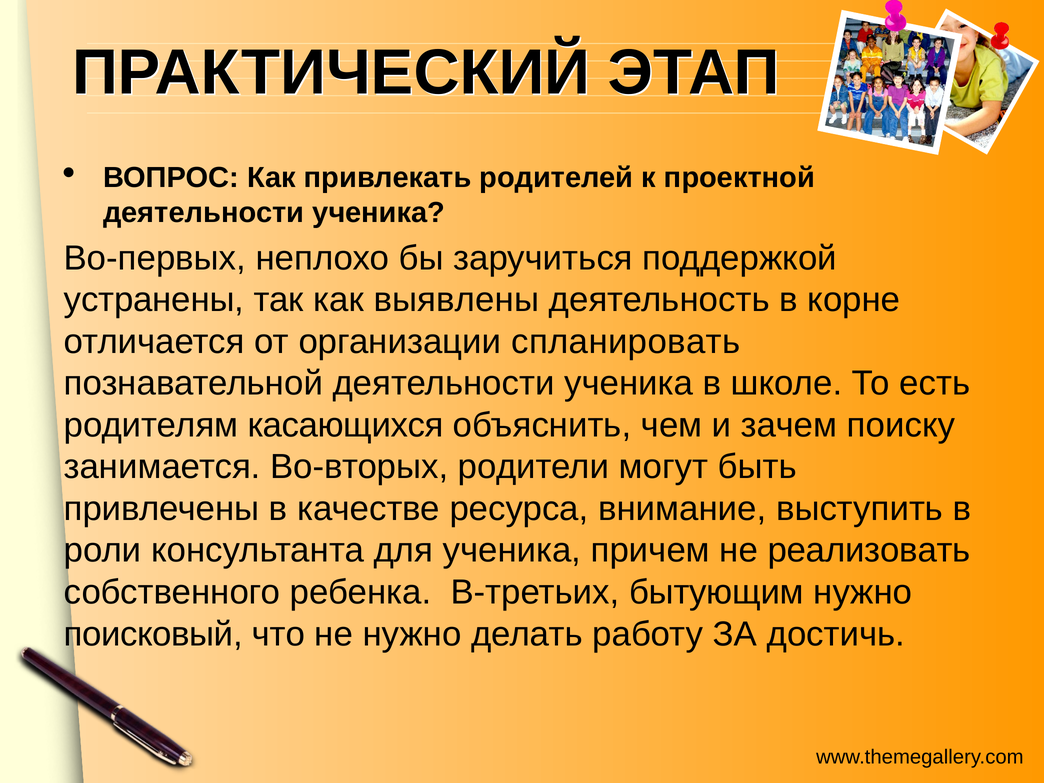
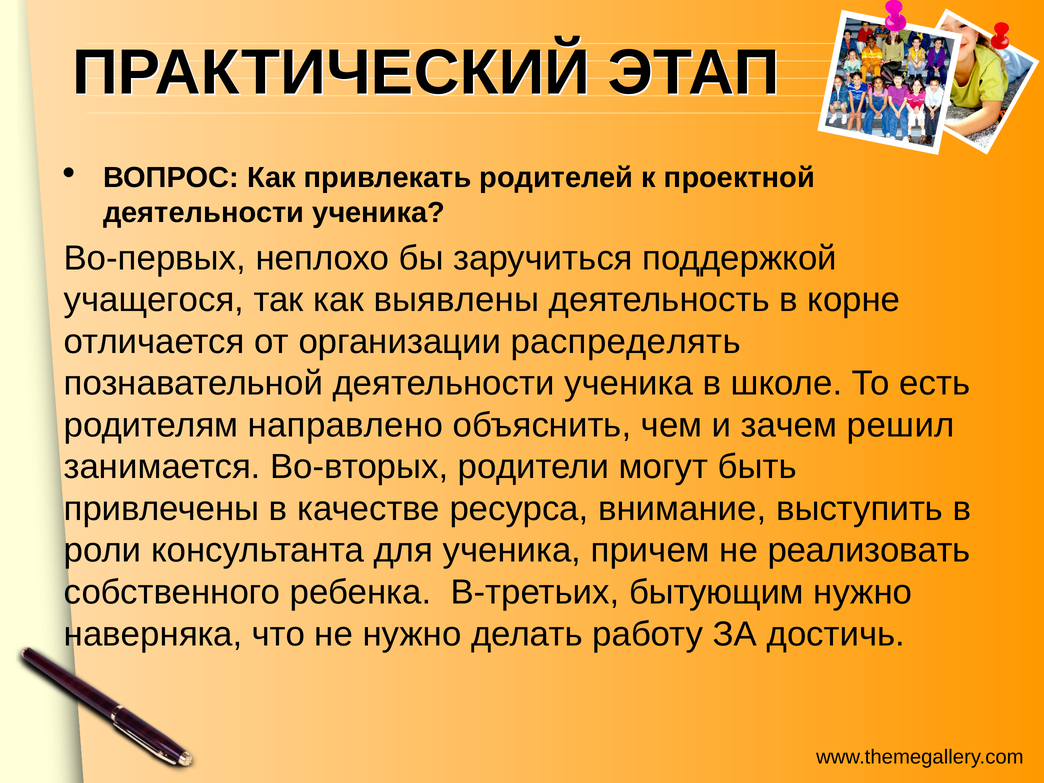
устранены: устранены -> учащегося
спланировать: спланировать -> распределять
касающихся: касающихся -> направлено
поиску: поиску -> решил
поисковый: поисковый -> наверняка
